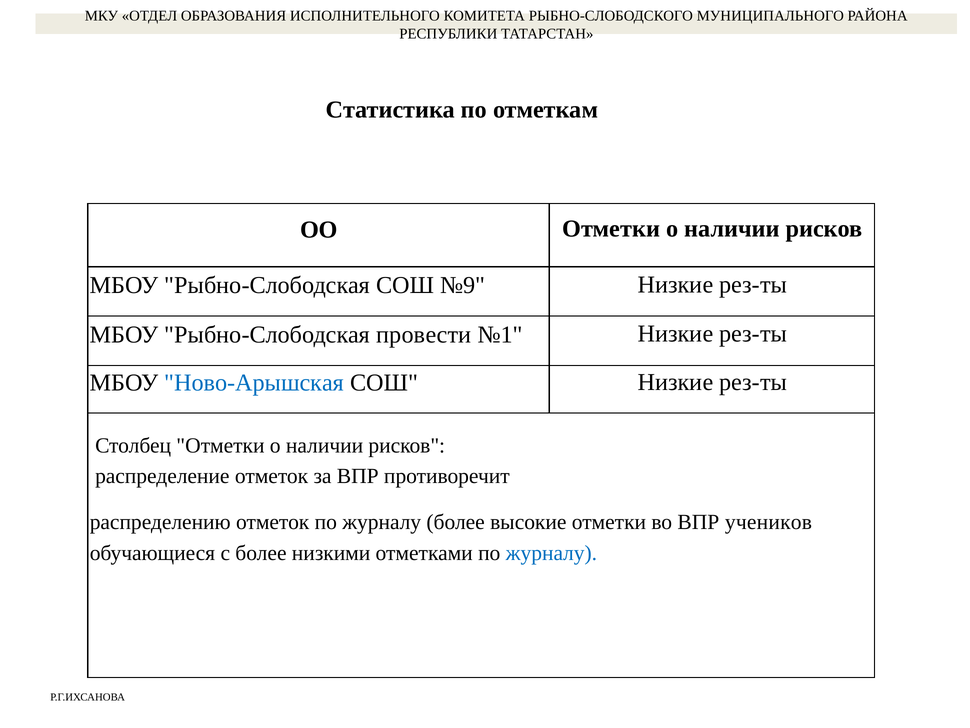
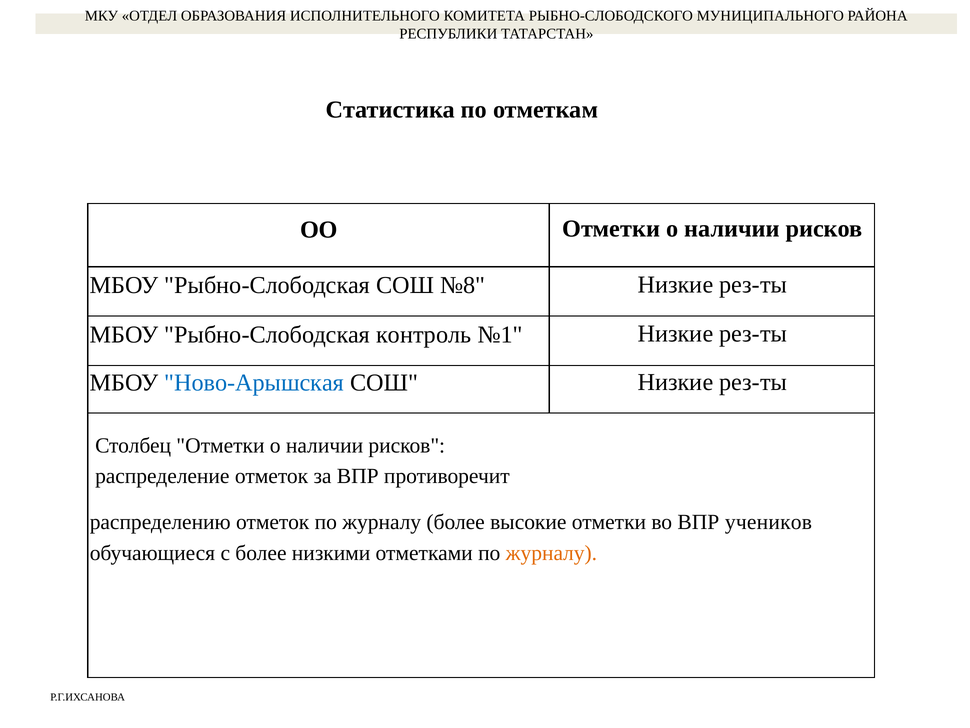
№9: №9 -> №8
провести: провести -> контроль
журналу at (551, 553) colour: blue -> orange
